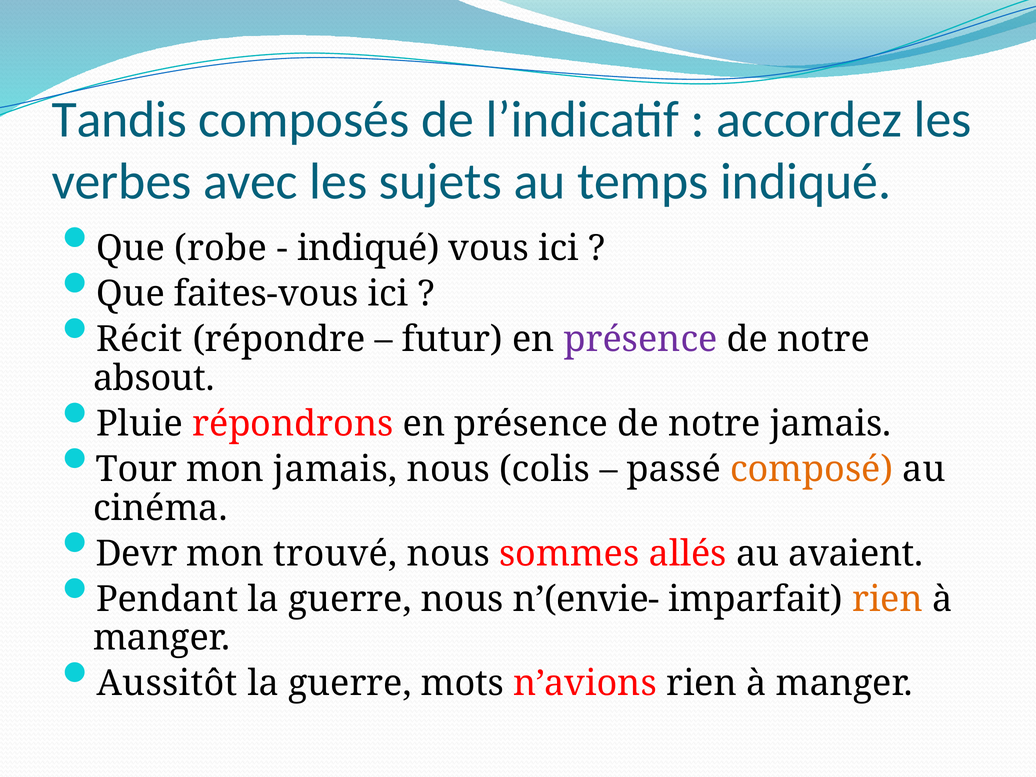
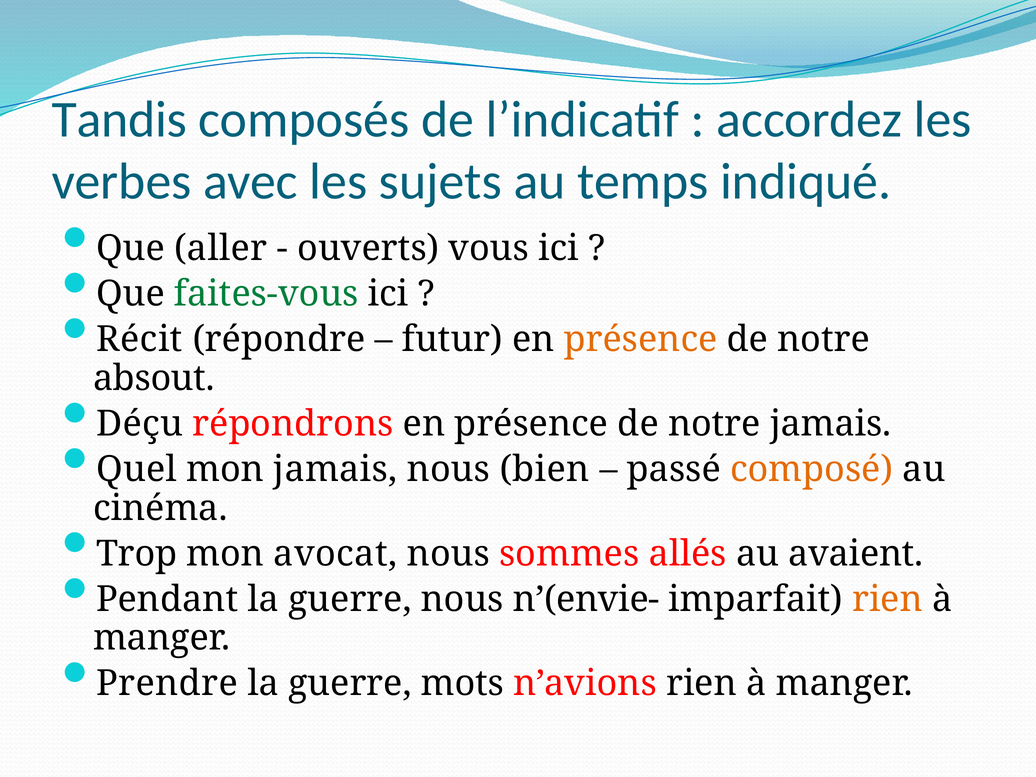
robe: robe -> aller
indiqué at (368, 248): indiqué -> ouverts
faites-vous colour: black -> green
présence at (641, 340) colour: purple -> orange
Pluie: Pluie -> Déçu
Tour: Tour -> Quel
colis: colis -> bien
Devr: Devr -> Trop
trouvé: trouvé -> avocat
Aussitôt: Aussitôt -> Prendre
